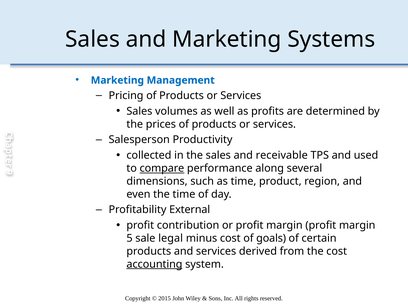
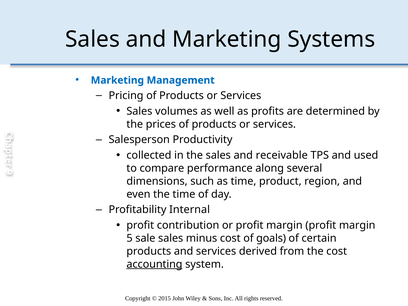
compare underline: present -> none
External: External -> Internal
sale legal: legal -> sales
